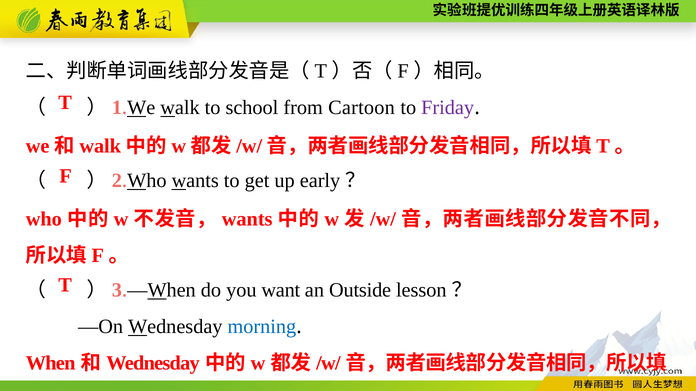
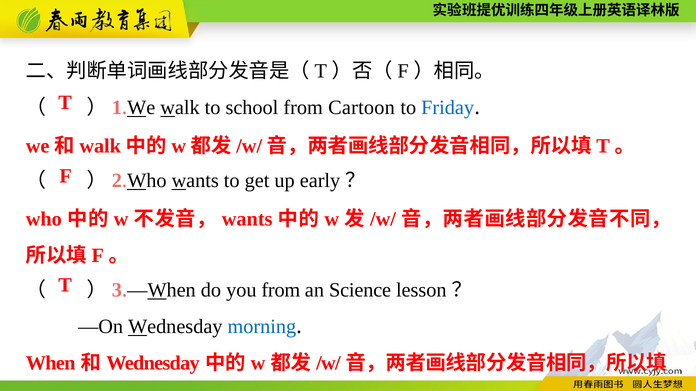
Friday colour: purple -> blue
you want: want -> from
Outside: Outside -> Science
